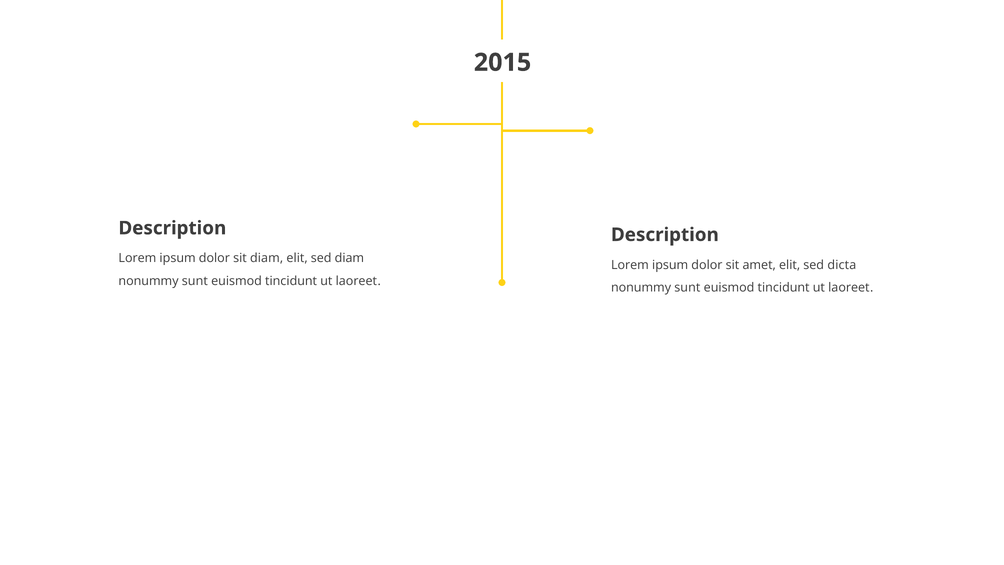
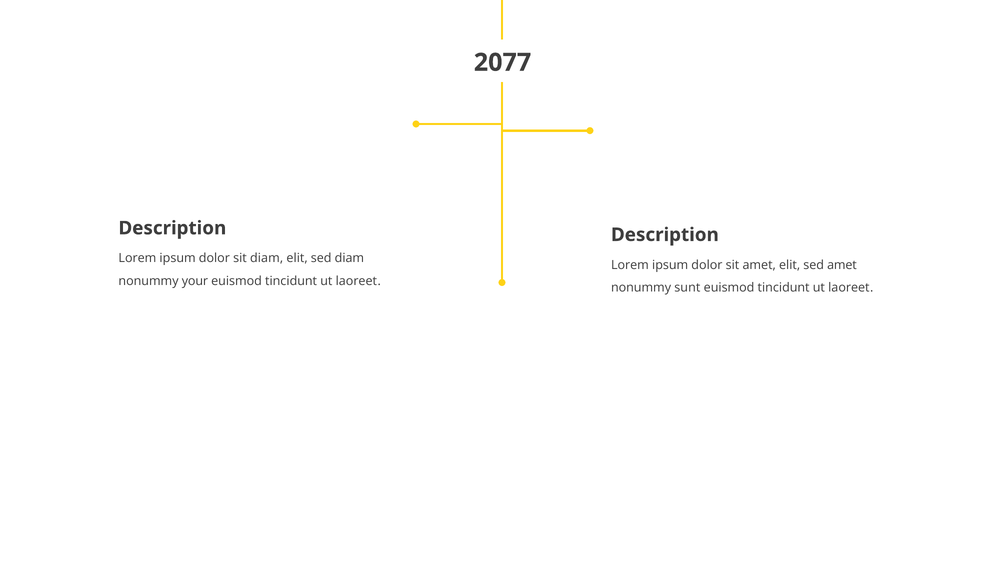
2015: 2015 -> 2077
sed dicta: dicta -> amet
sunt at (195, 281): sunt -> your
